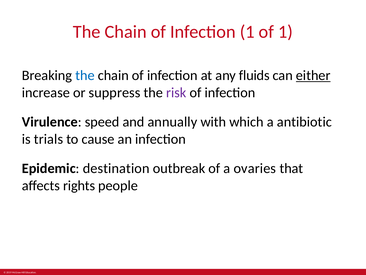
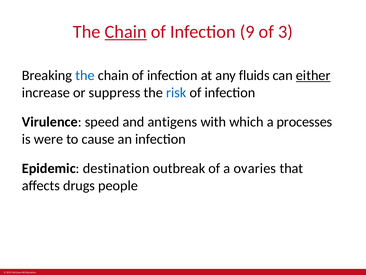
Chain at (126, 32) underline: none -> present
Infection 1: 1 -> 9
of 1: 1 -> 3
risk colour: purple -> blue
annually: annually -> antigens
antibiotic: antibiotic -> processes
trials: trials -> were
rights: rights -> drugs
